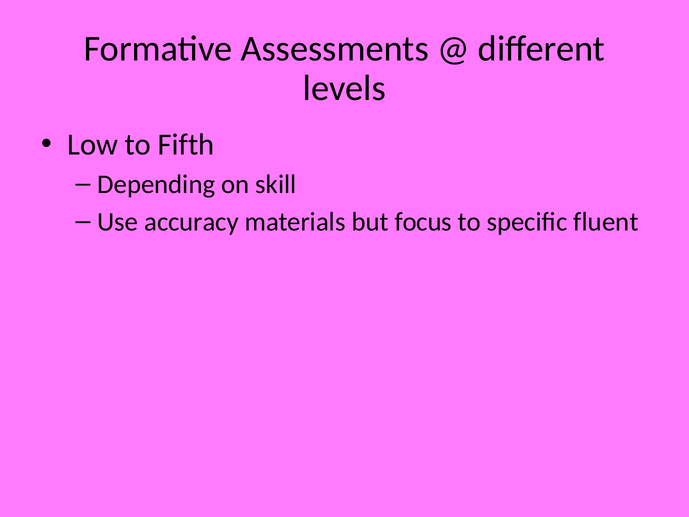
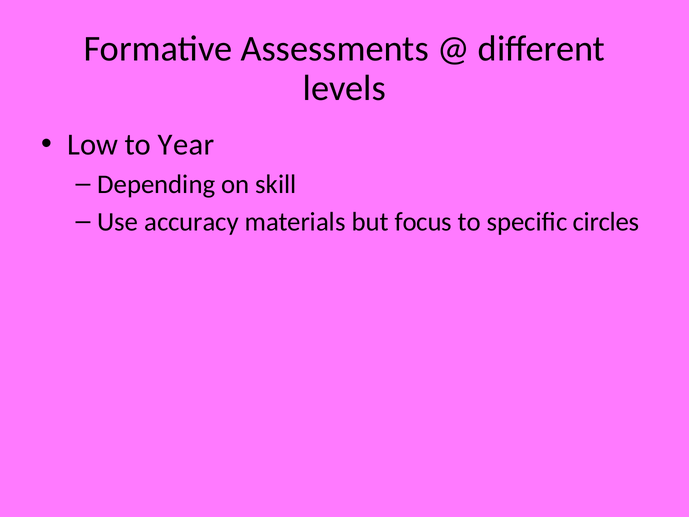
Fifth: Fifth -> Year
fluent: fluent -> circles
